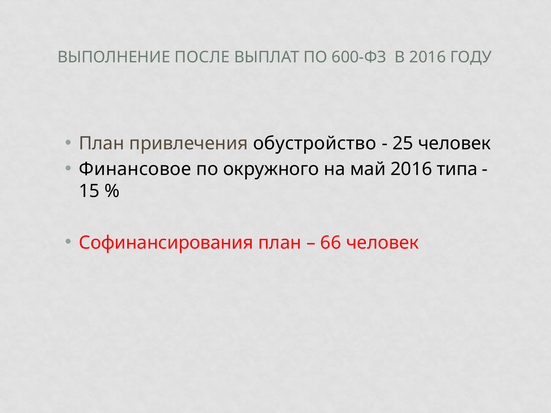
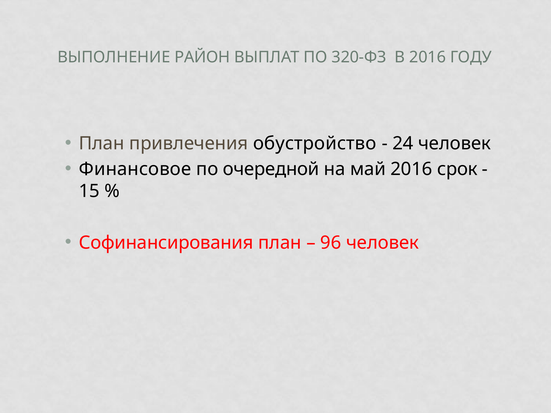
ПОСЛЕ: ПОСЛЕ -> РАЙОН
600-ФЗ: 600-ФЗ -> 320-ФЗ
25: 25 -> 24
окружного: окружного -> очередной
типа: типа -> срок
66: 66 -> 96
